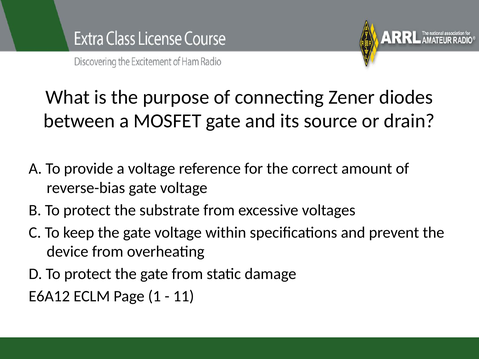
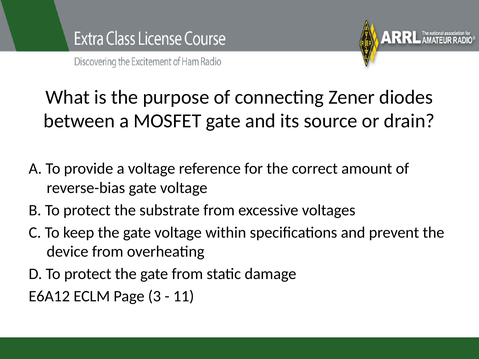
1: 1 -> 3
